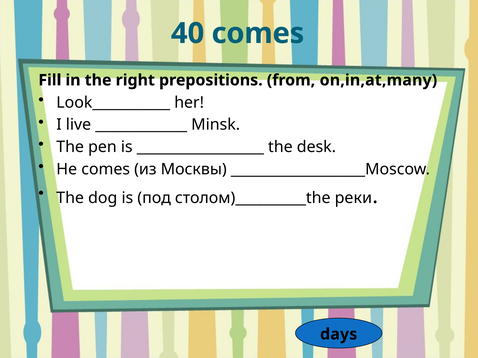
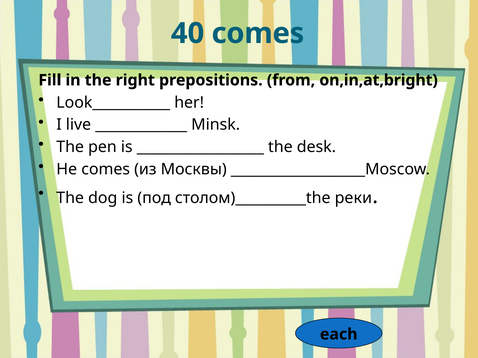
on,in,at,many: on,in,at,many -> on,in,at,bright
days: days -> each
